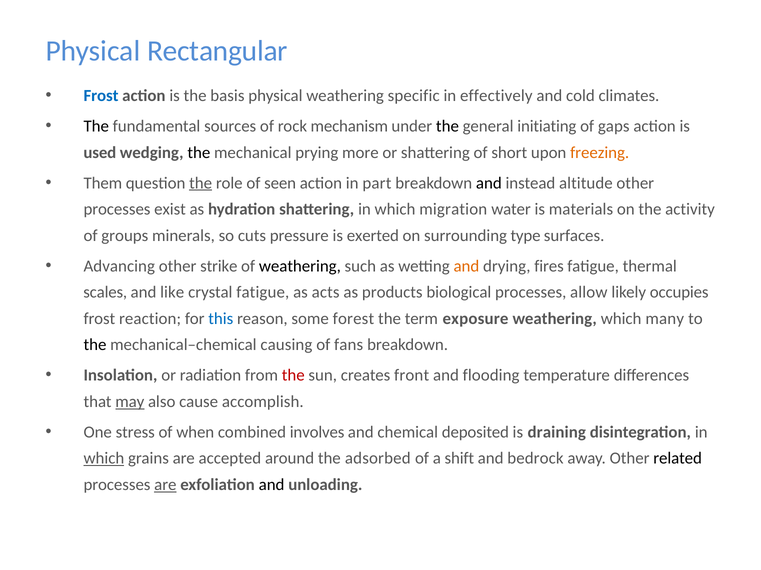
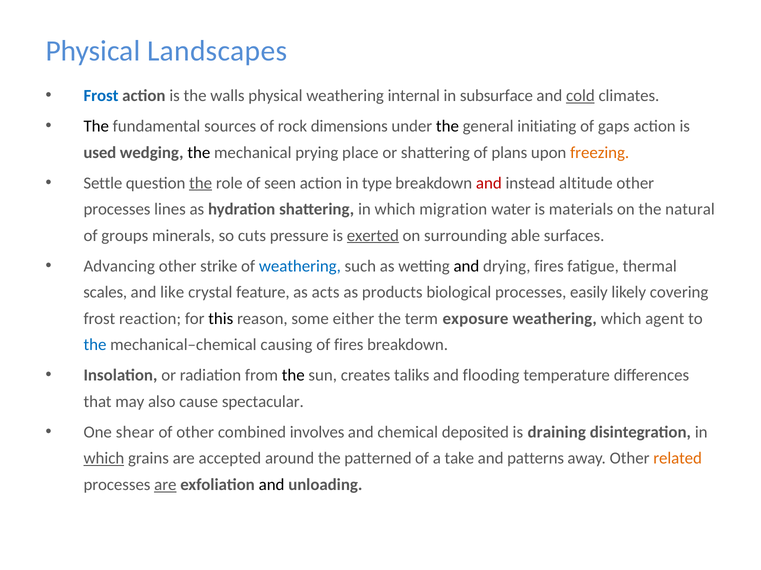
Rectangular: Rectangular -> Landscapes
basis: basis -> walls
specific: specific -> internal
effectively: effectively -> subsurface
cold underline: none -> present
mechanism: mechanism -> dimensions
more: more -> place
short: short -> plans
Them: Them -> Settle
part: part -> type
and at (489, 183) colour: black -> red
exist: exist -> lines
activity: activity -> natural
exerted underline: none -> present
type: type -> able
weathering at (300, 266) colour: black -> blue
and at (466, 266) colour: orange -> black
crystal fatigue: fatigue -> feature
allow: allow -> easily
occupies: occupies -> covering
this colour: blue -> black
forest: forest -> either
many: many -> agent
the at (95, 345) colour: black -> blue
of fans: fans -> fires
the at (293, 376) colour: red -> black
front: front -> taliks
may underline: present -> none
accomplish: accomplish -> spectacular
stress: stress -> shear
of when: when -> other
adsorbed: adsorbed -> patterned
shift: shift -> take
bedrock: bedrock -> patterns
related colour: black -> orange
